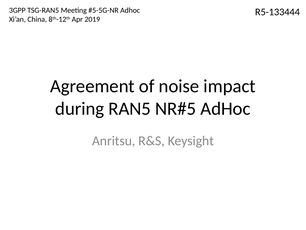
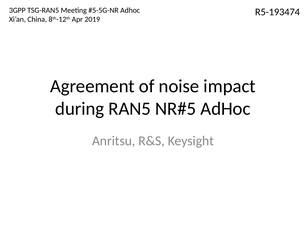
R5-133444: R5-133444 -> R5-193474
